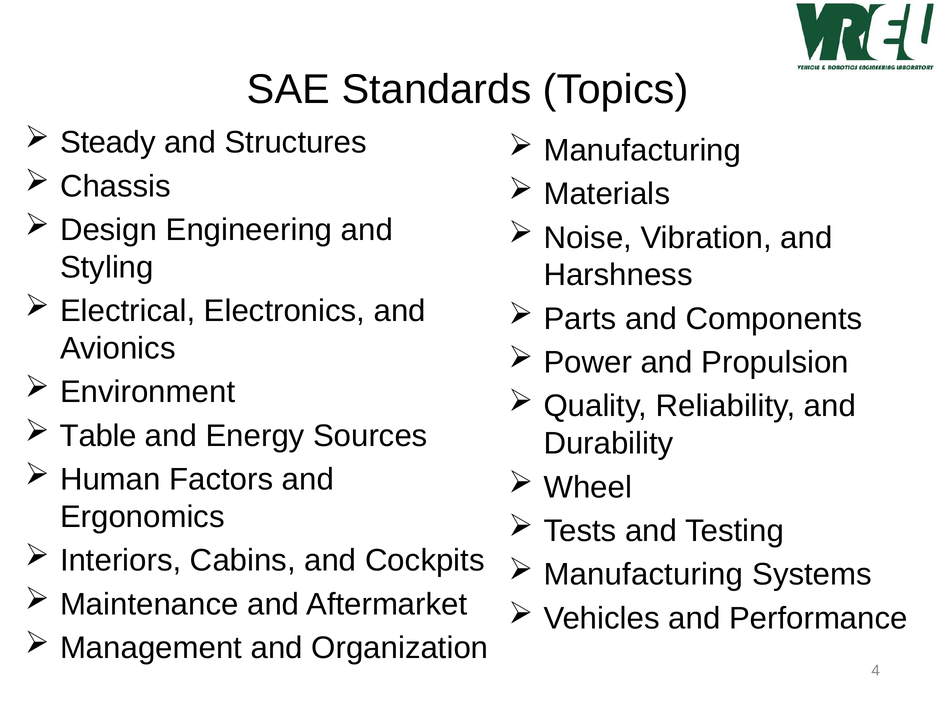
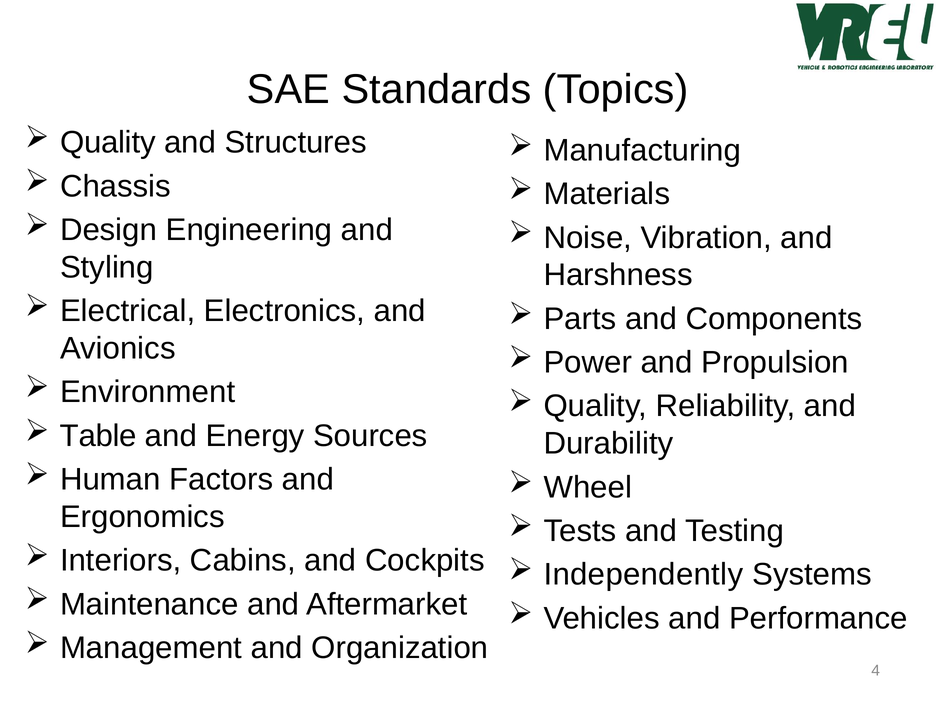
Steady at (108, 143): Steady -> Quality
Manufacturing at (643, 575): Manufacturing -> Independently
